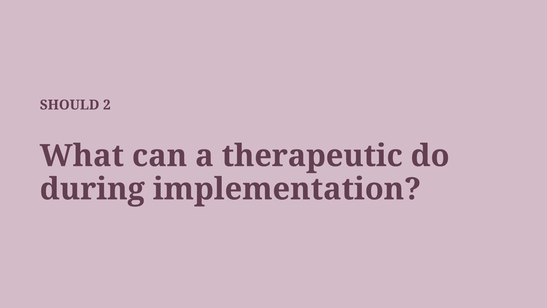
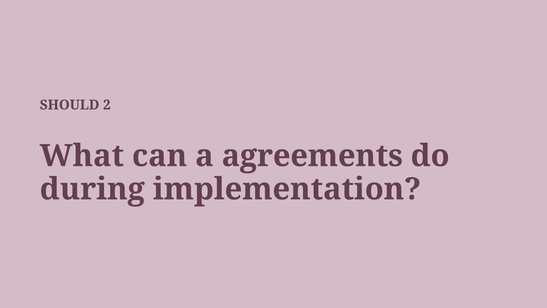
therapeutic: therapeutic -> agreements
